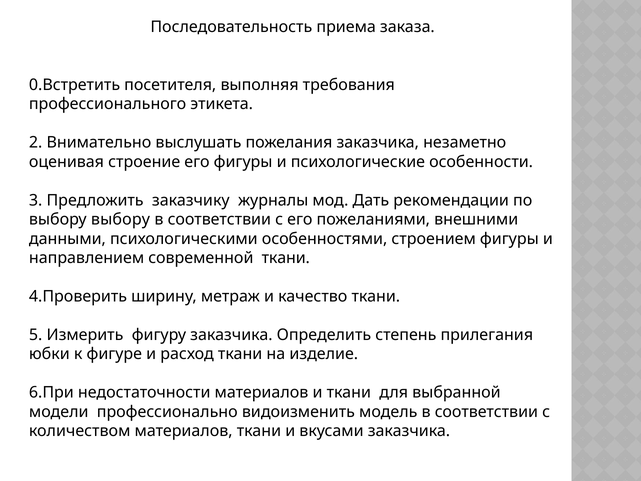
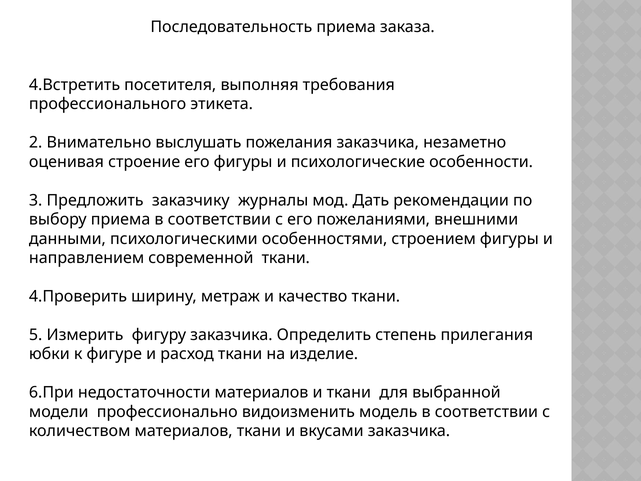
0.Встретить: 0.Встретить -> 4.Встретить
выбору выбору: выбору -> приема
